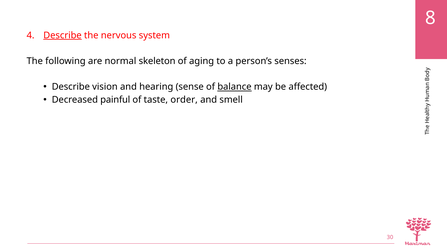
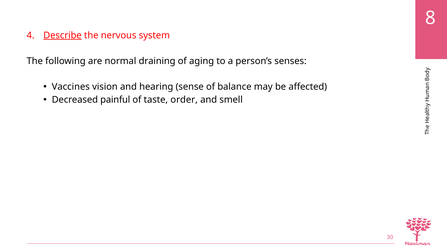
skeleton: skeleton -> draining
Describe at (71, 87): Describe -> Vaccines
balance underline: present -> none
